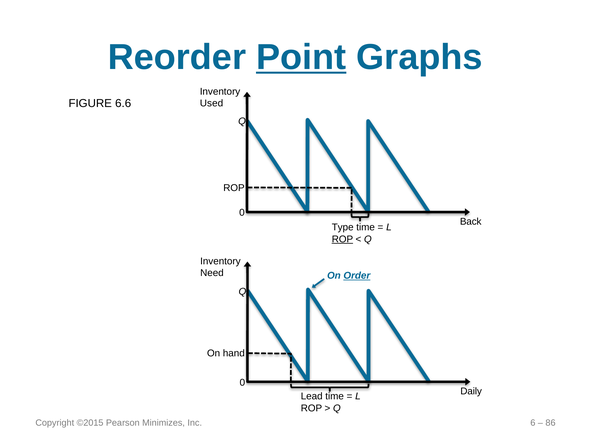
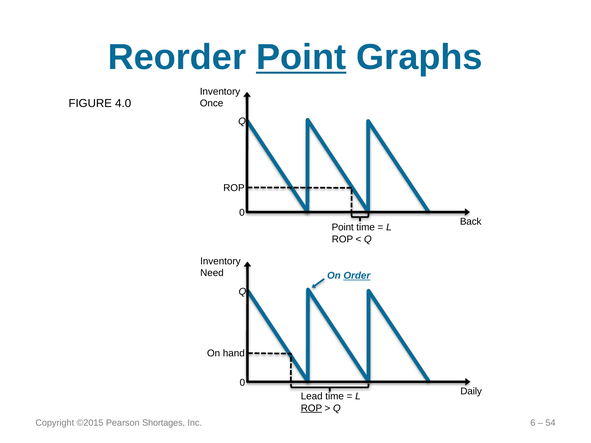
6.6: 6.6 -> 4.0
Used: Used -> Once
Type at (343, 227): Type -> Point
ROP at (342, 239) underline: present -> none
ROP at (311, 408) underline: none -> present
Minimizes: Minimizes -> Shortages
86: 86 -> 54
